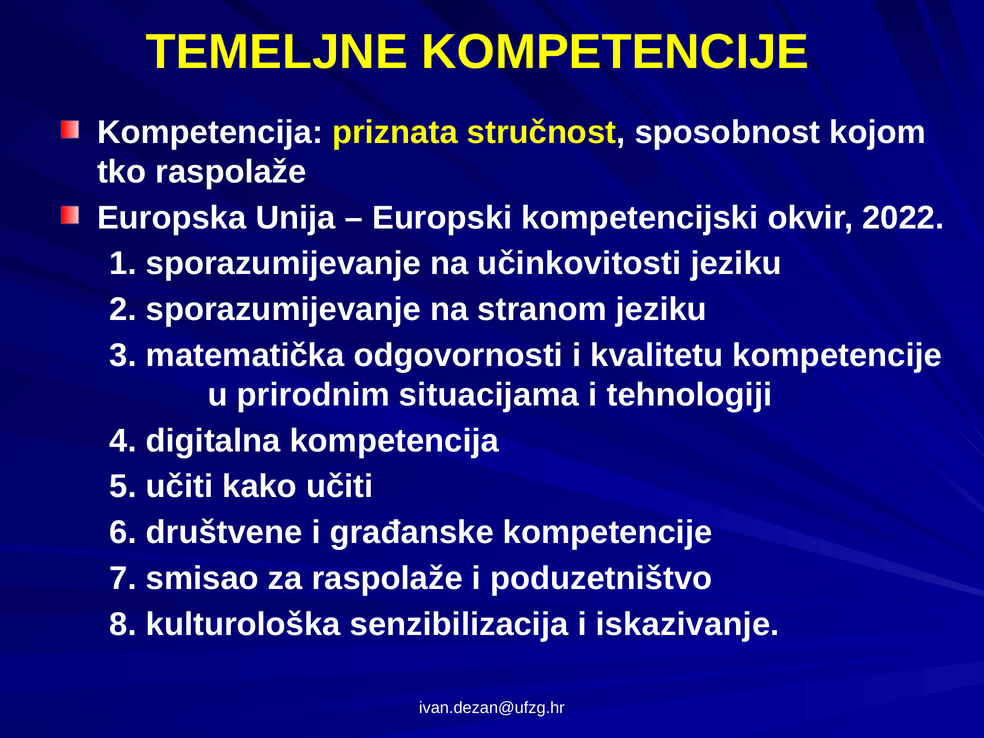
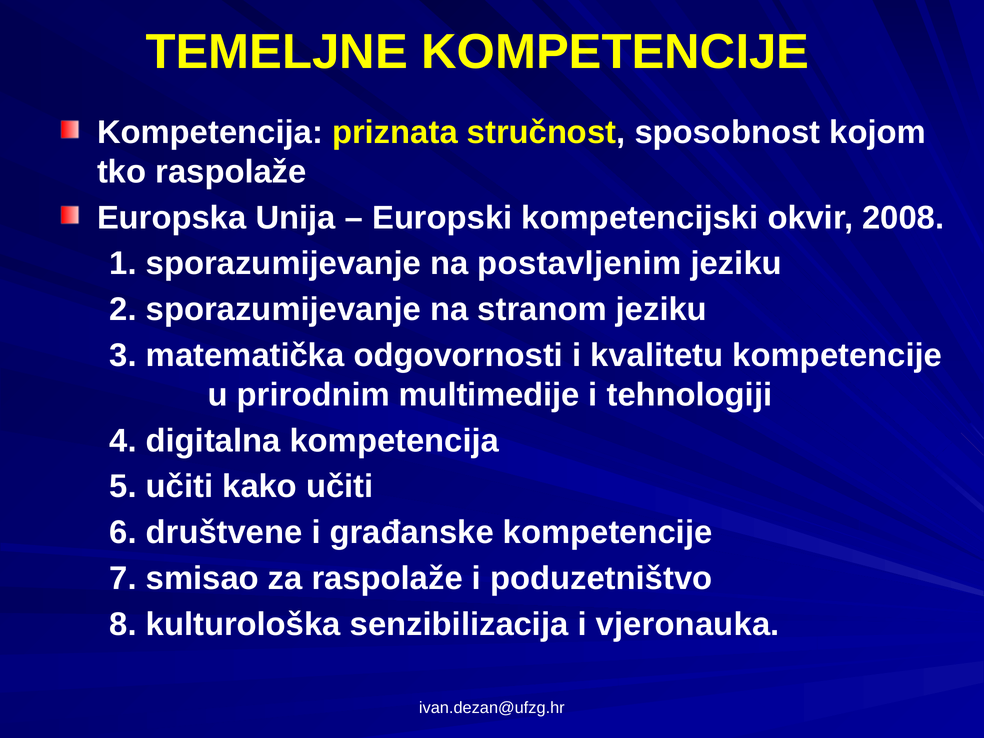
2022: 2022 -> 2008
učinkovitosti: učinkovitosti -> postavljenim
situacijama: situacijama -> multimedije
iskazivanje: iskazivanje -> vjeronauka
